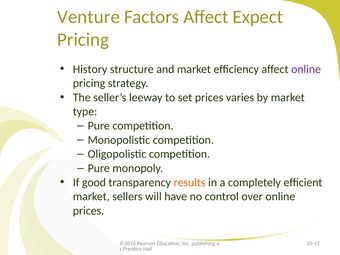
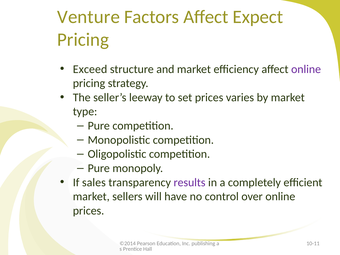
History: History -> Exceed
good: good -> sales
results colour: orange -> purple
